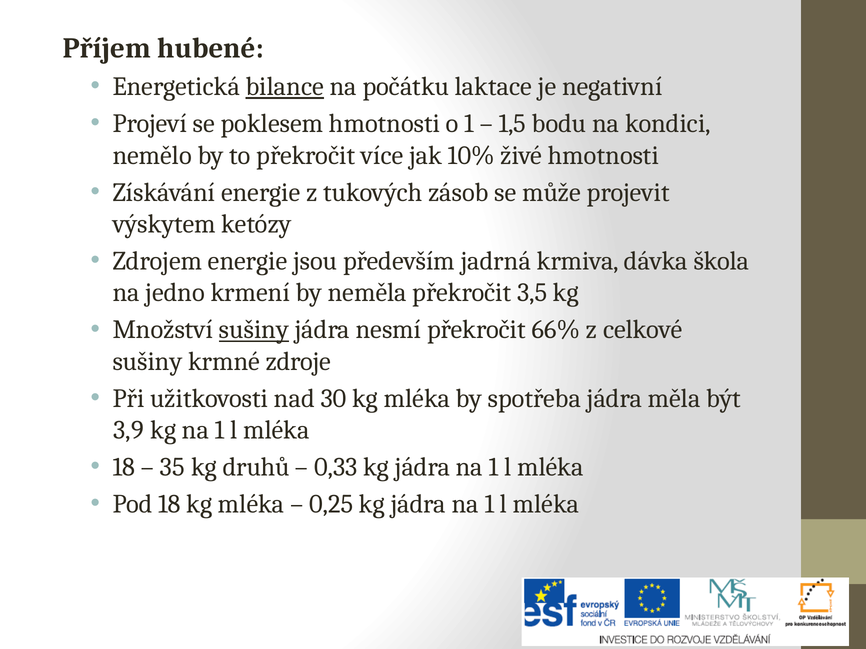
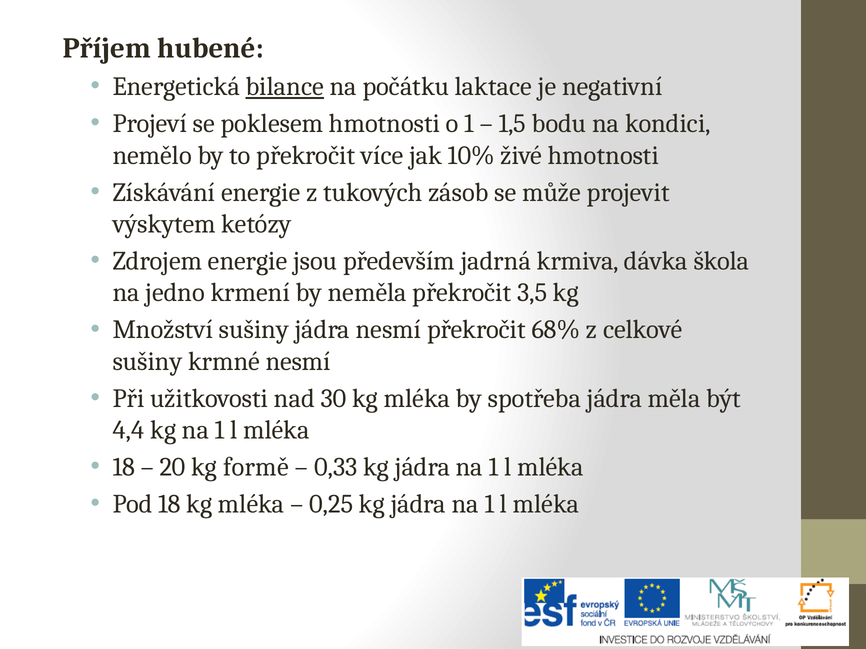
sušiny at (254, 330) underline: present -> none
66%: 66% -> 68%
krmné zdroje: zdroje -> nesmí
3,9: 3,9 -> 4,4
35: 35 -> 20
druhů: druhů -> formě
